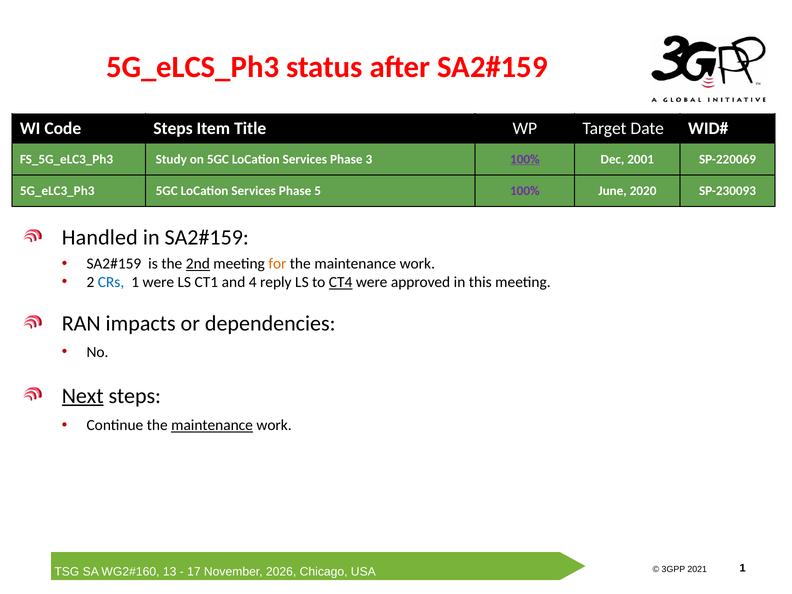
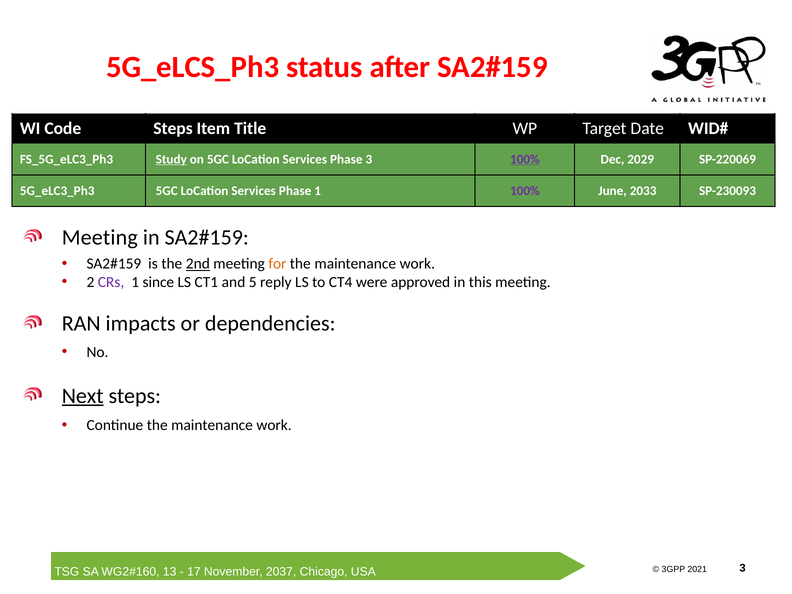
Study underline: none -> present
2001: 2001 -> 2029
Phase 5: 5 -> 1
2020: 2020 -> 2033
Handled at (100, 237): Handled -> Meeting
CRs colour: blue -> purple
1 were: were -> since
4: 4 -> 5
CT4 underline: present -> none
maintenance at (212, 425) underline: present -> none
2026: 2026 -> 2037
1 at (743, 568): 1 -> 3
